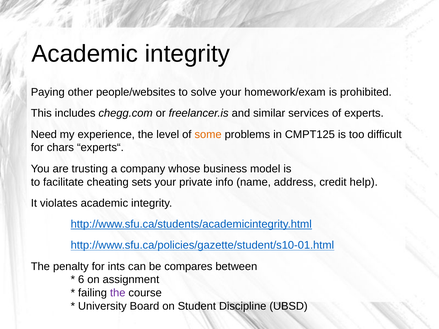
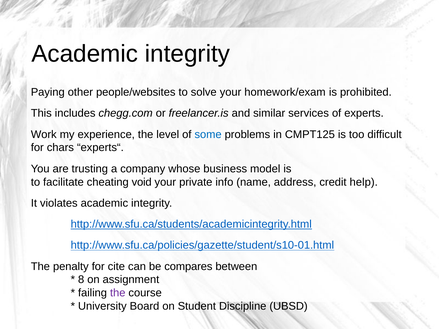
Need: Need -> Work
some colour: orange -> blue
sets: sets -> void
ints: ints -> cite
6: 6 -> 8
